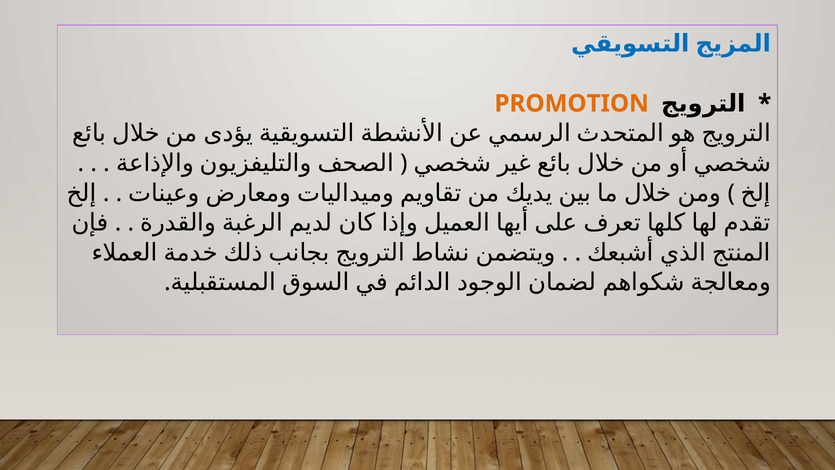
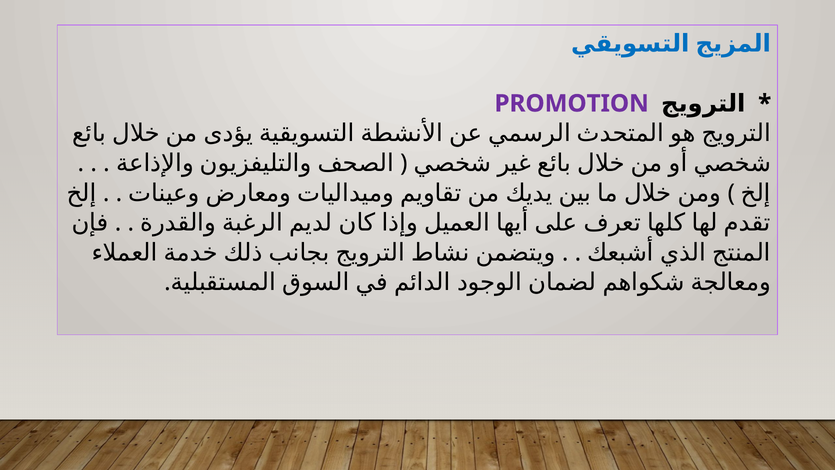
PROMOTION colour: orange -> purple
